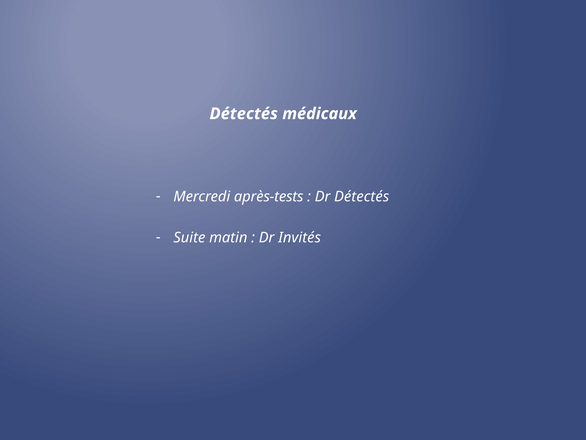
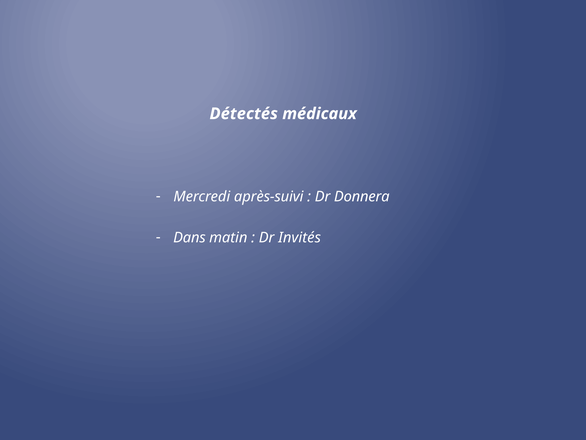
après-tests: après-tests -> après-suivi
Dr Détectés: Détectés -> Donnera
Suite: Suite -> Dans
